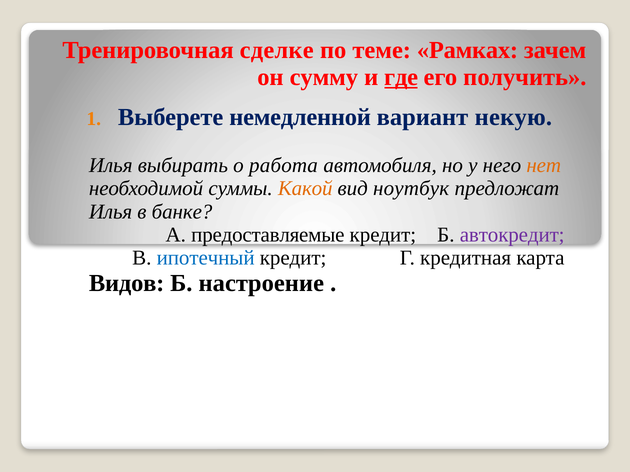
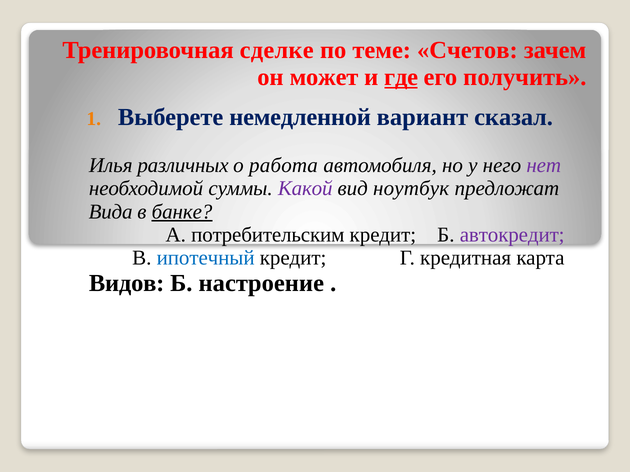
Рамках: Рамках -> Счетов
сумму: сумму -> может
некую: некую -> сказал
выбирать: выбирать -> различных
нет colour: orange -> purple
Какой colour: orange -> purple
Илья at (111, 212): Илья -> Вида
банке underline: none -> present
предоставляемые: предоставляемые -> потребительским
